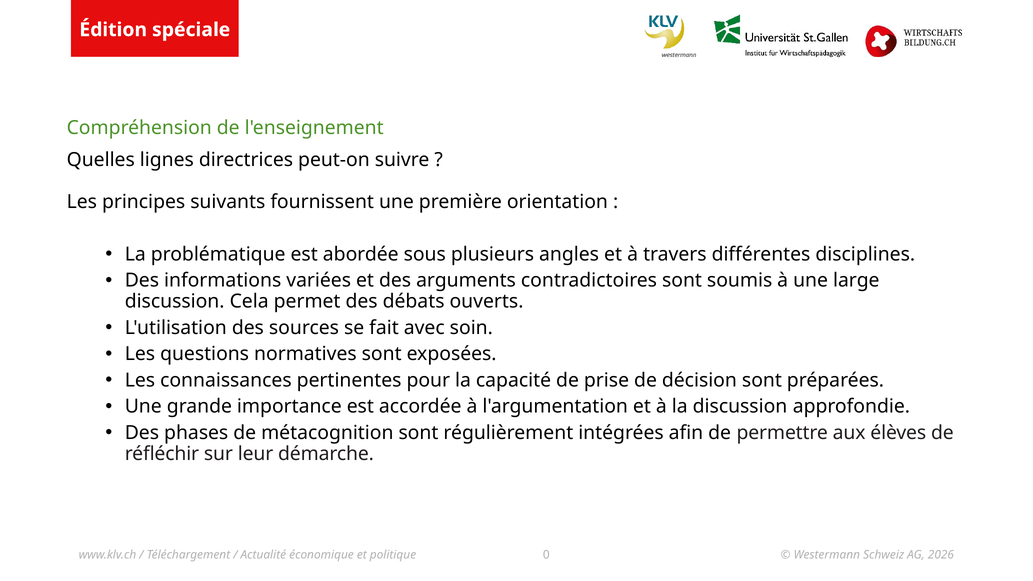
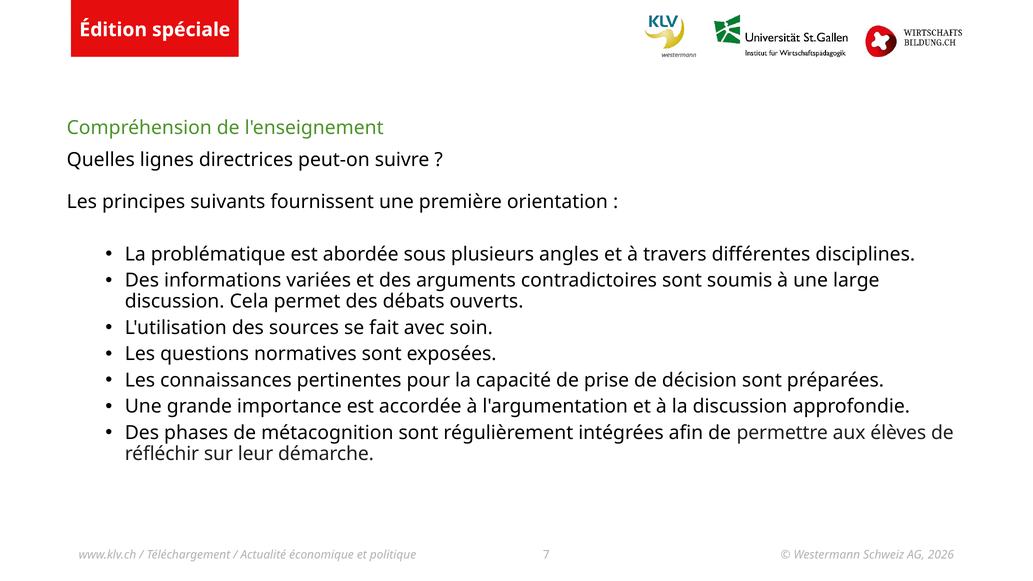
0: 0 -> 7
